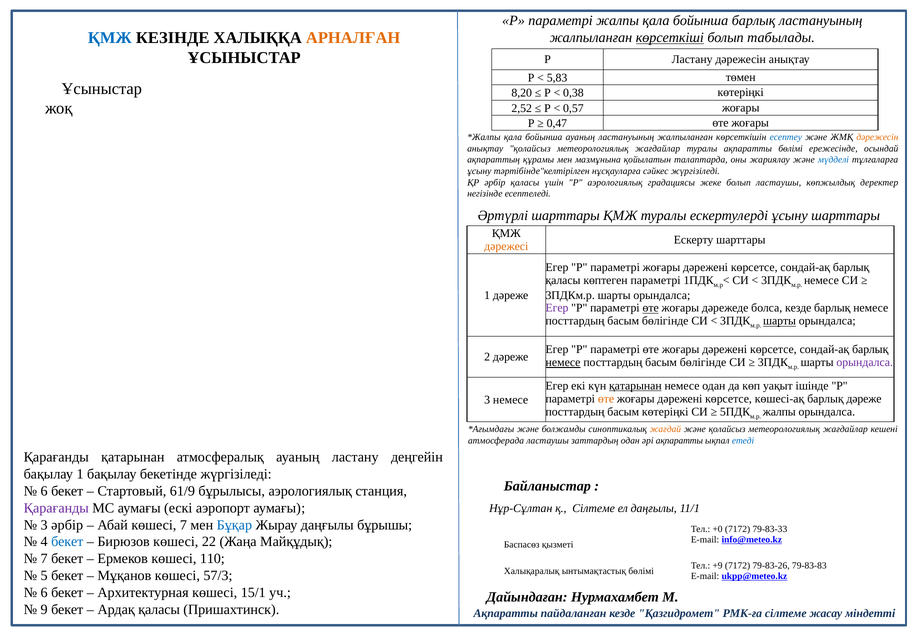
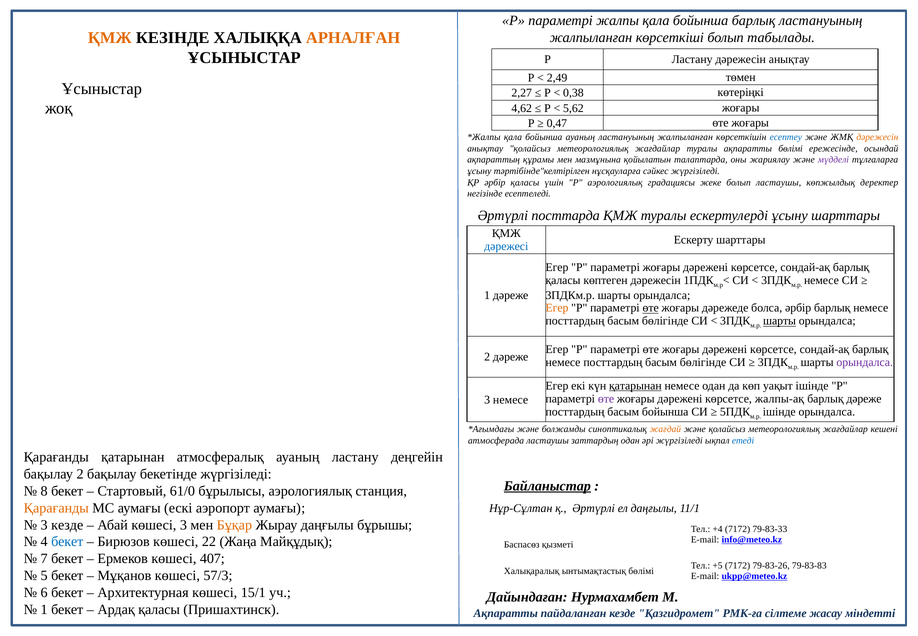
ҚМЖ at (110, 38) colour: blue -> orange
көрсеткіші underline: present -> none
5,83: 5,83 -> 2,49
8,20: 8,20 -> 2,27
2,52: 2,52 -> 4,62
0,57: 0,57 -> 5,62
мүдделі colour: blue -> purple
Әртүрлі шарттары: шарттары -> посттарда
дәрежесі colour: orange -> blue
көптеген параметрі: параметрі -> дәрежесін
Егер at (557, 308) colour: purple -> orange
болса кезде: кезде -> әрбір
немесе at (563, 362) underline: present -> none
өте at (606, 398) colour: orange -> purple
көшесі-ақ: көшесі-ақ -> жалпы-ақ
басым көтеріңкі: көтеріңкі -> бойынша
жалпы at (779, 411): жалпы -> ішінде
әрі ақпаратты: ақпаратты -> жүргізіледі
бақылау 1: 1 -> 2
Байланыстар underline: none -> present
6 at (44, 491): 6 -> 8
61/9: 61/9 -> 61/0
Қарағанды at (56, 508) colour: purple -> orange
қ Сілтеме: Сілтеме -> Әртүрлі
3 әрбір: әрбір -> кезде
көшесі 7: 7 -> 3
Бұқар colour: blue -> orange
+0: +0 -> +4
110: 110 -> 407
+9: +9 -> +5
9 at (44, 609): 9 -> 1
